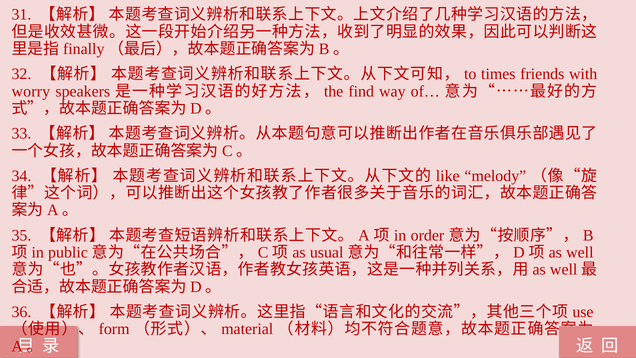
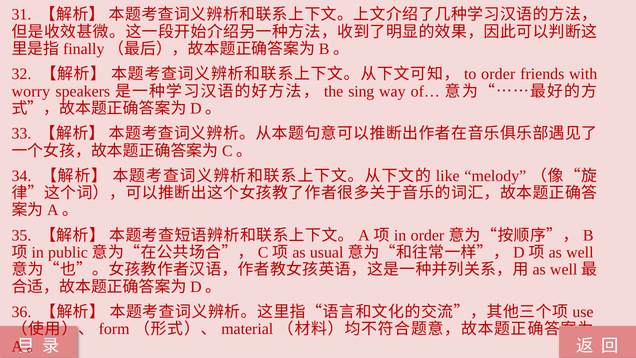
times at (498, 74): times -> order
find: find -> sing
